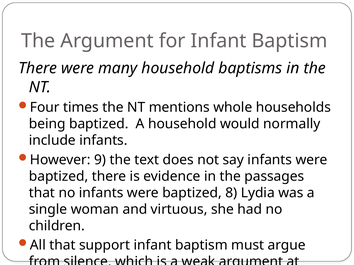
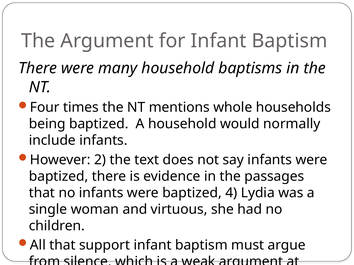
9: 9 -> 2
8: 8 -> 4
